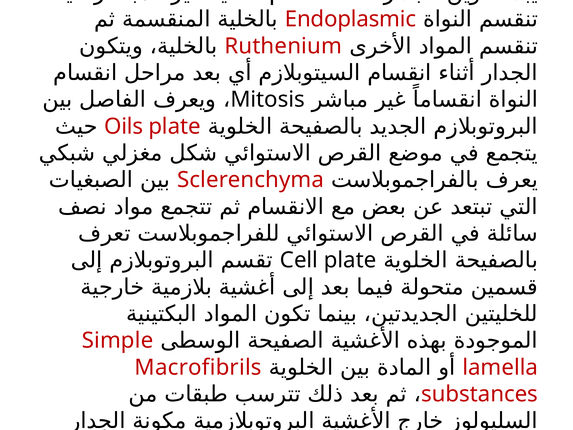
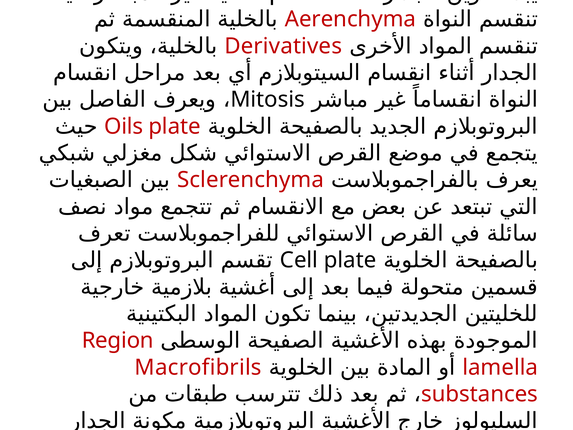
Endoplasmic: Endoplasmic -> Aerenchyma
Ruthenium: Ruthenium -> Derivatives
Simple: Simple -> Region
